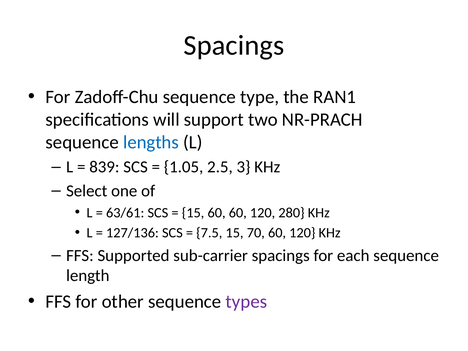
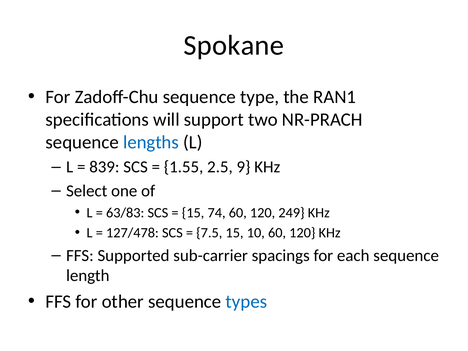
Spacings at (234, 45): Spacings -> Spokane
1.05: 1.05 -> 1.55
3: 3 -> 9
63/61: 63/61 -> 63/83
15 60: 60 -> 74
280: 280 -> 249
127/136: 127/136 -> 127/478
70: 70 -> 10
types colour: purple -> blue
